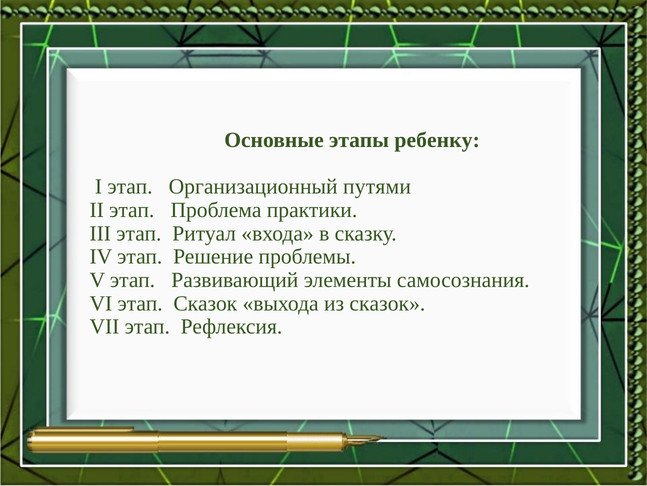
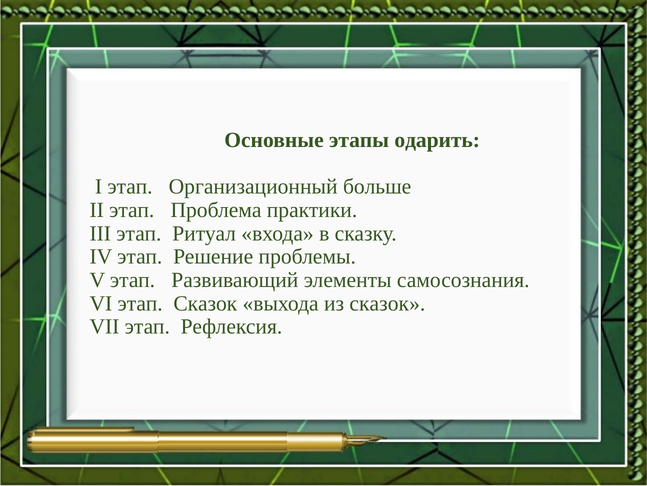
ребенку: ребенку -> одарить
путями: путями -> больше
